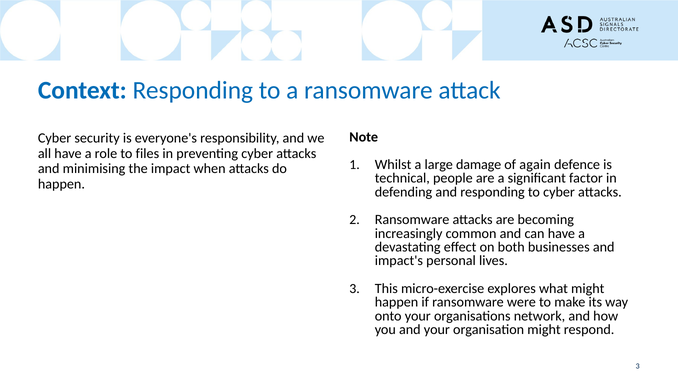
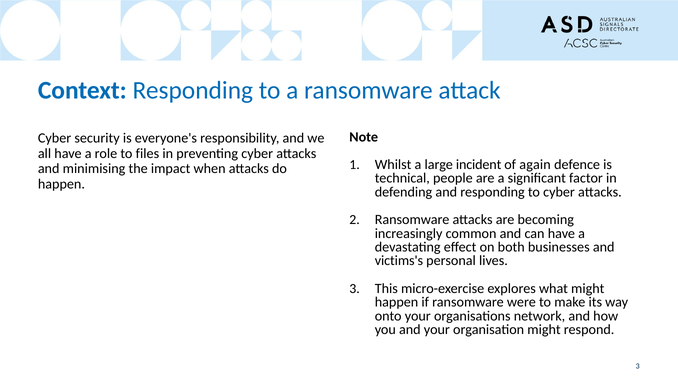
damage: damage -> incident
impact's: impact's -> victims's
